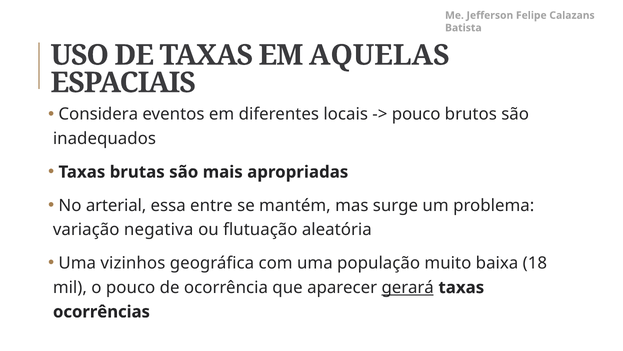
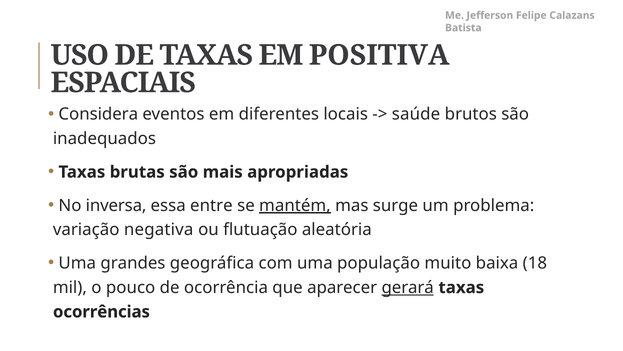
AQUELAS: AQUELAS -> POSITIVA
pouco at (416, 114): pouco -> saúde
arterial: arterial -> inversa
mantém underline: none -> present
vizinhos: vizinhos -> grandes
